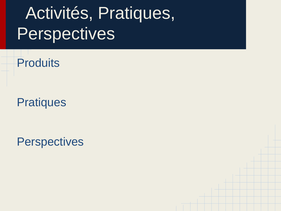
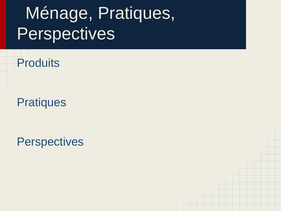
Activités: Activités -> Ménage
